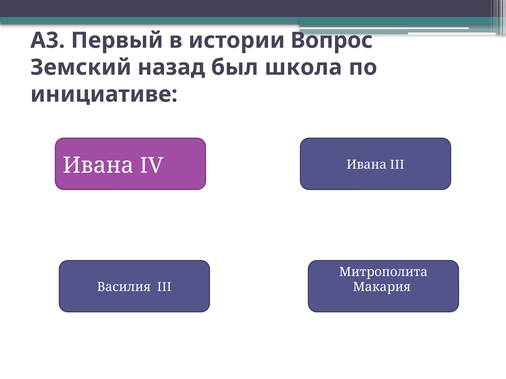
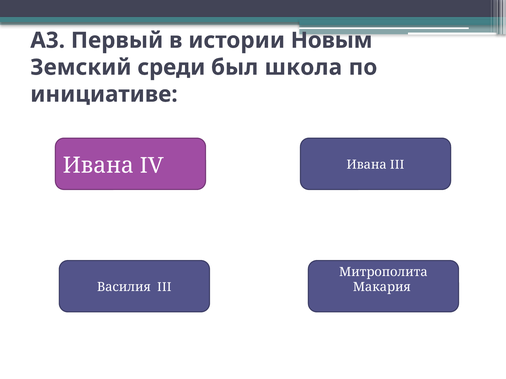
Вопрос: Вопрос -> Новым
назад: назад -> среди
